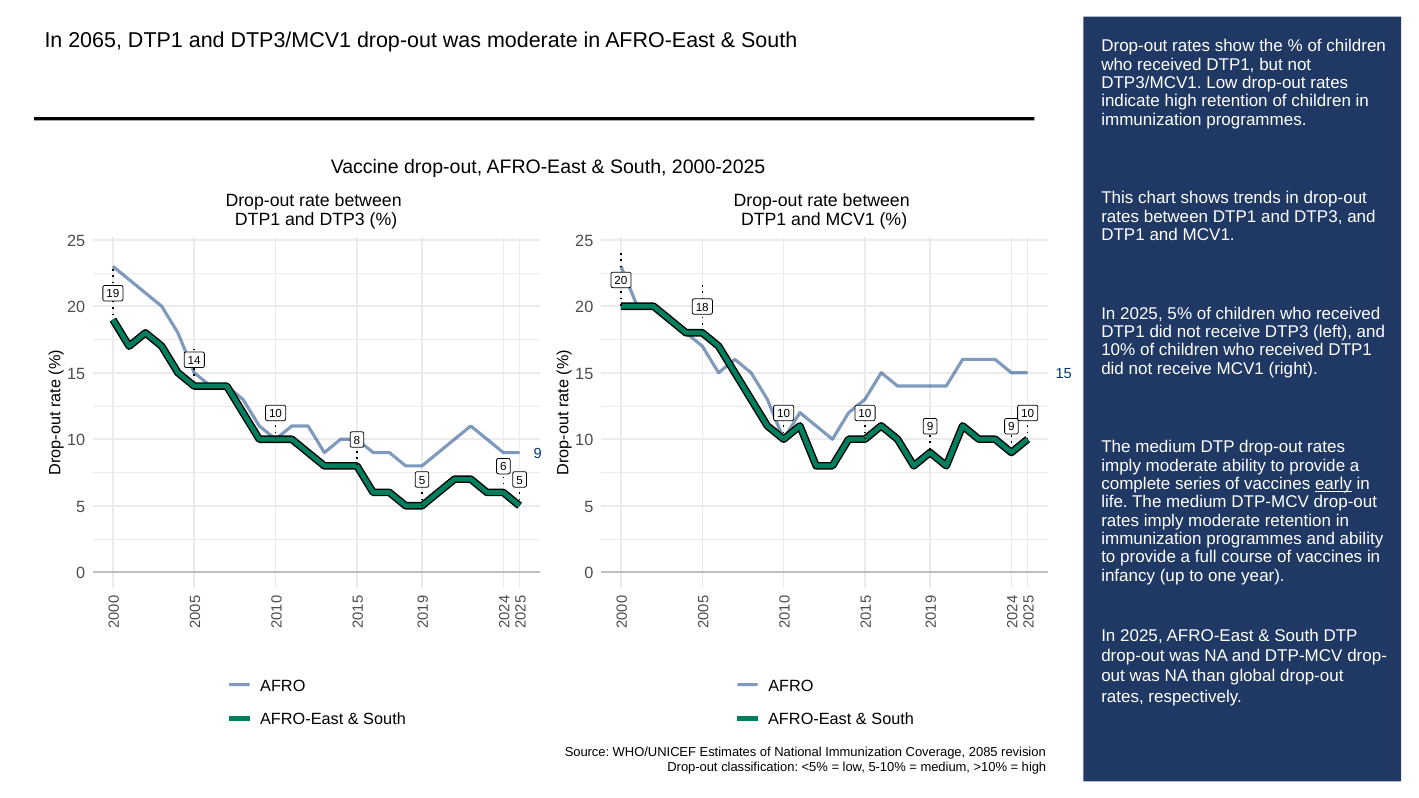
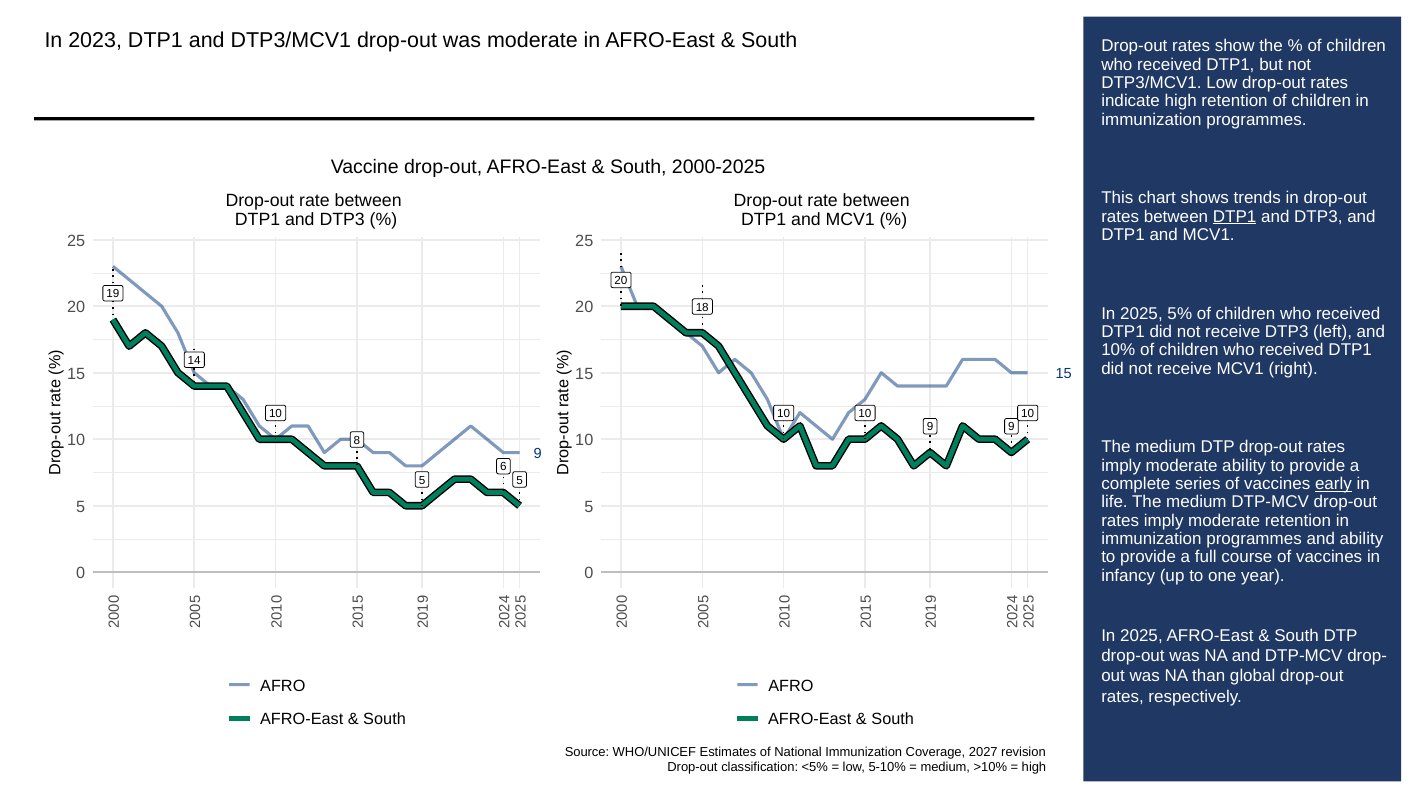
2065: 2065 -> 2023
DTP1 at (1235, 217) underline: none -> present
2085: 2085 -> 2027
